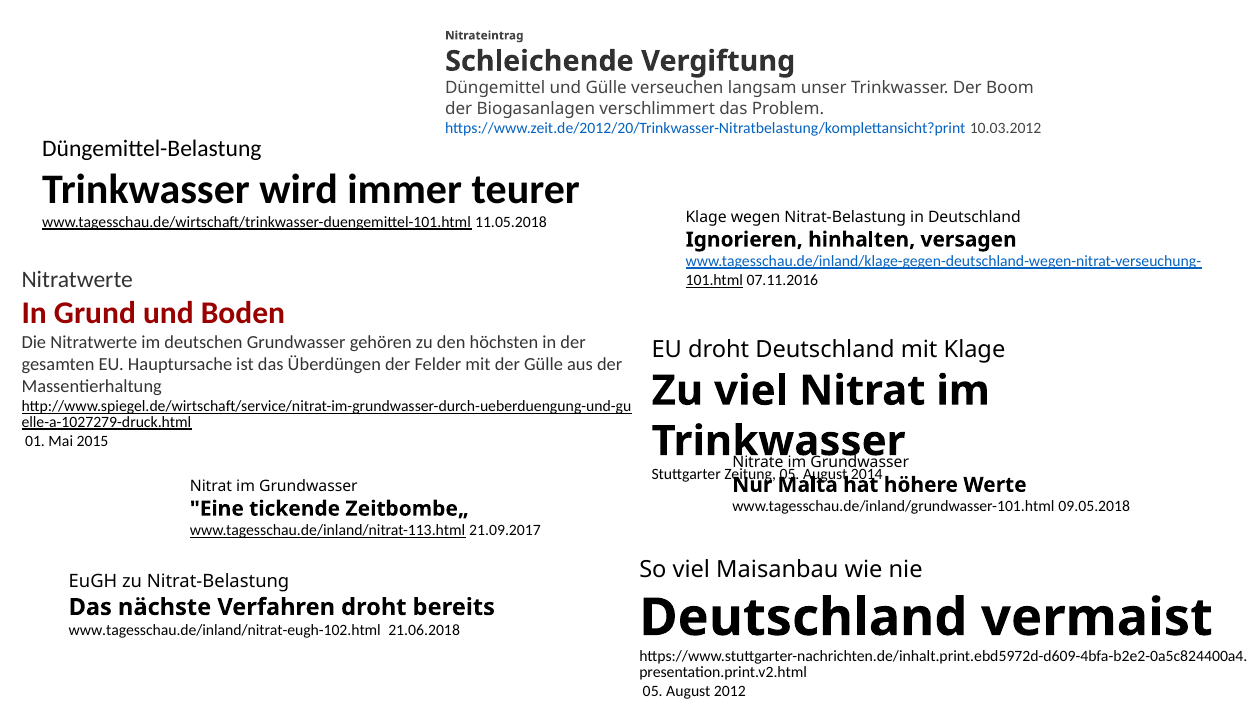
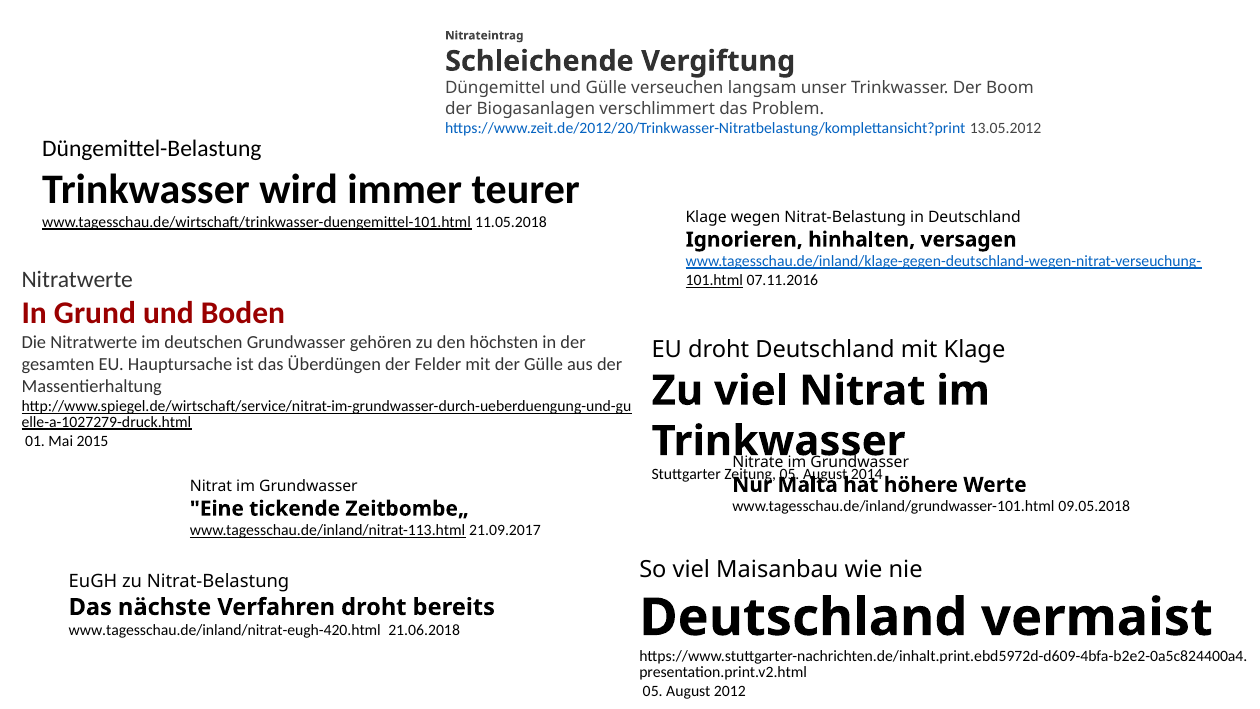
10.03.2012: 10.03.2012 -> 13.05.2012
www.tagesschau.de/inland/nitrat-eugh-102.html: www.tagesschau.de/inland/nitrat-eugh-102.html -> www.tagesschau.de/inland/nitrat-eugh-420.html
